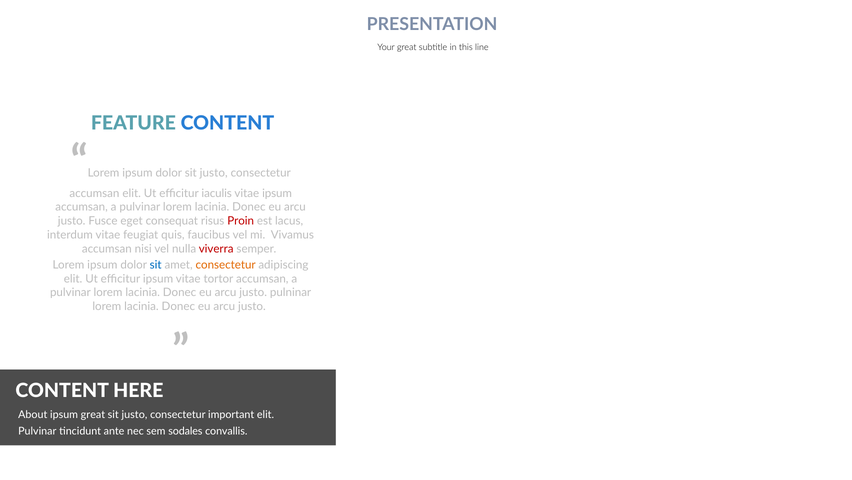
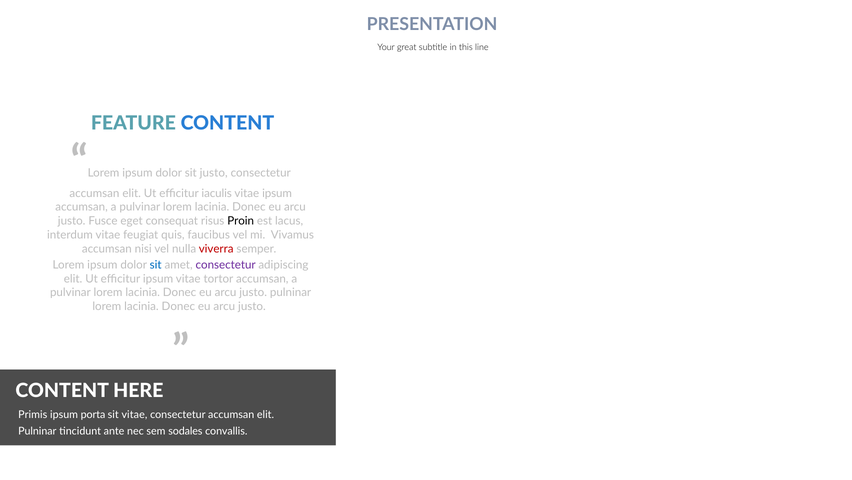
Proin colour: red -> black
consectetur at (226, 265) colour: orange -> purple
About: About -> Primis
ipsum great: great -> porta
justo at (134, 415): justo -> vitae
important at (231, 415): important -> accumsan
Pulvinar at (37, 432): Pulvinar -> Pulninar
